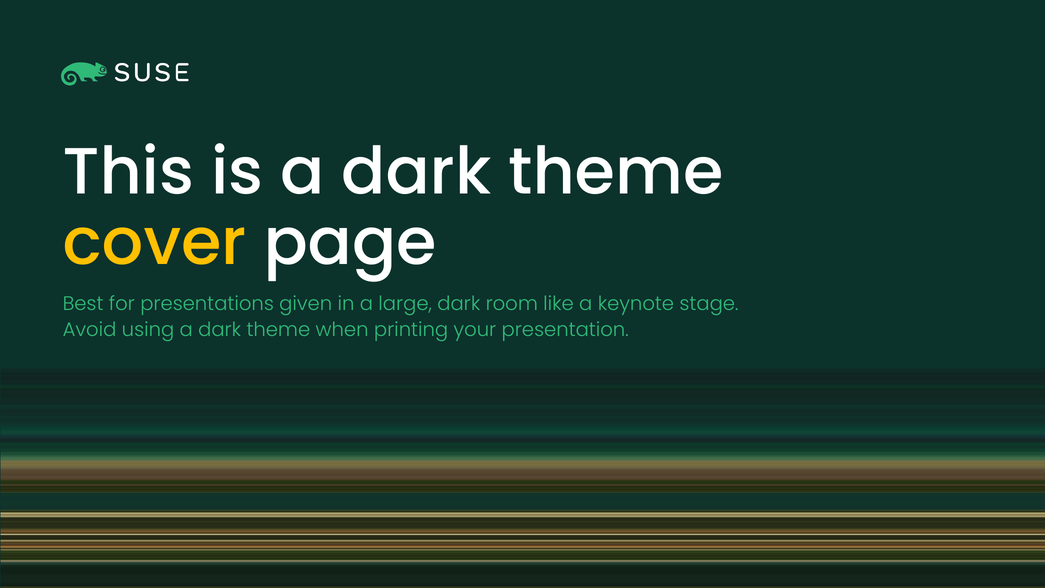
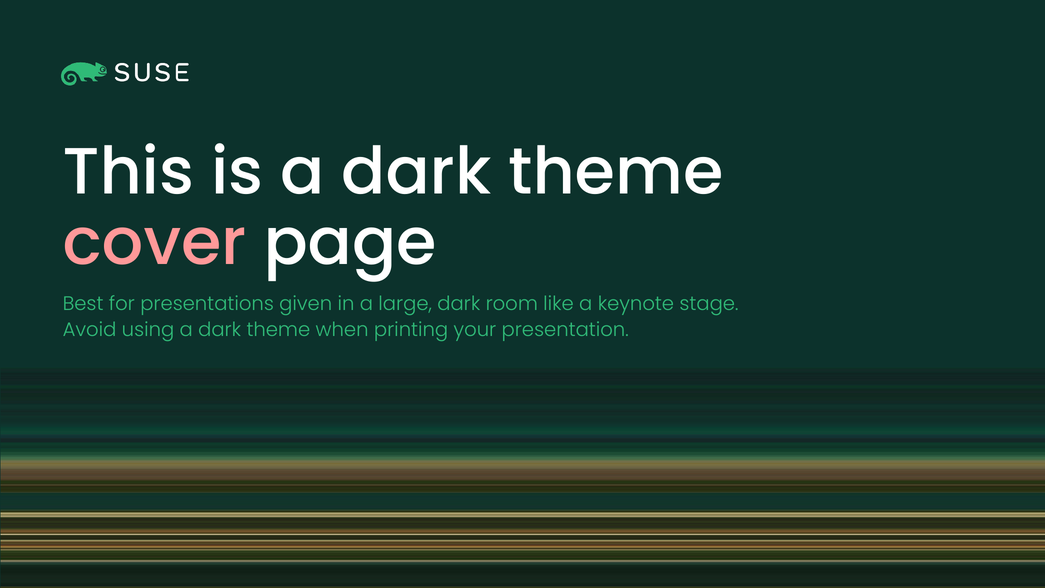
cover colour: yellow -> pink
